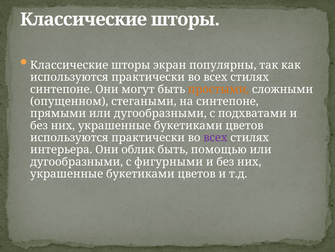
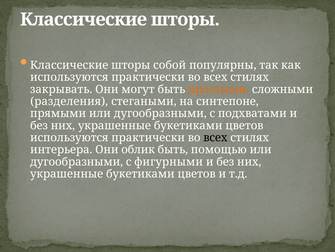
экран: экран -> собой
синтепоне at (61, 89): синтепоне -> закрывать
опущенном: опущенном -> разделения
всех at (215, 137) colour: purple -> black
